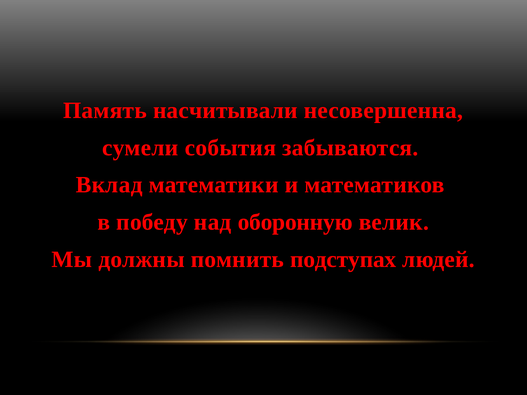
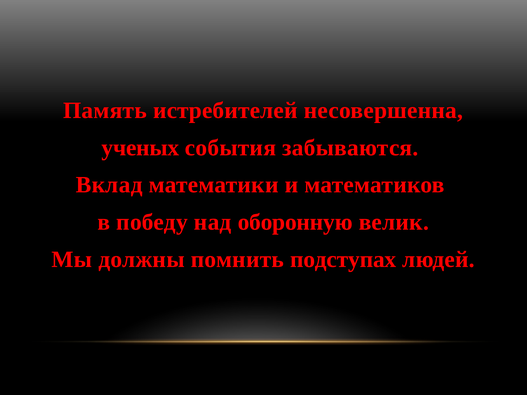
насчитывали: насчитывали -> истребителей
сумели: сумели -> ученых
